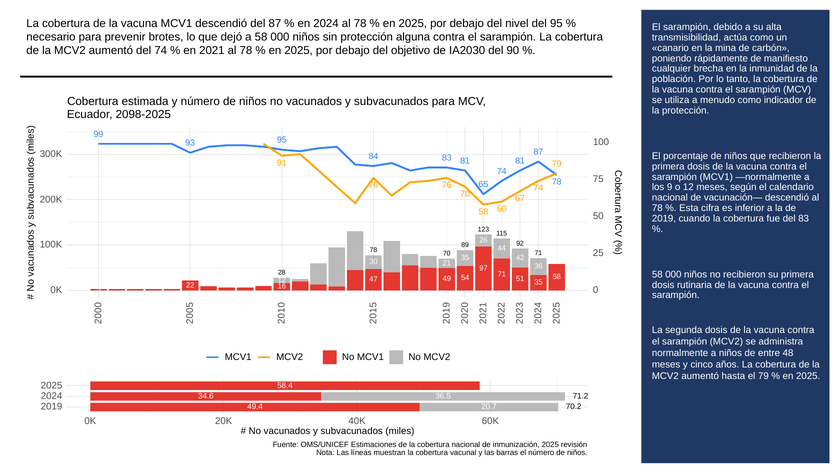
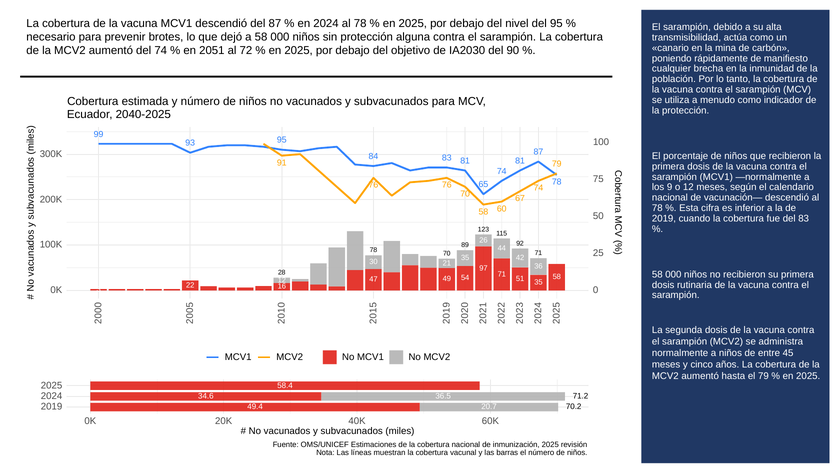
2021: 2021 -> 2051
78 at (246, 51): 78 -> 72
2098-2025: 2098-2025 -> 2040-2025
48: 48 -> 45
